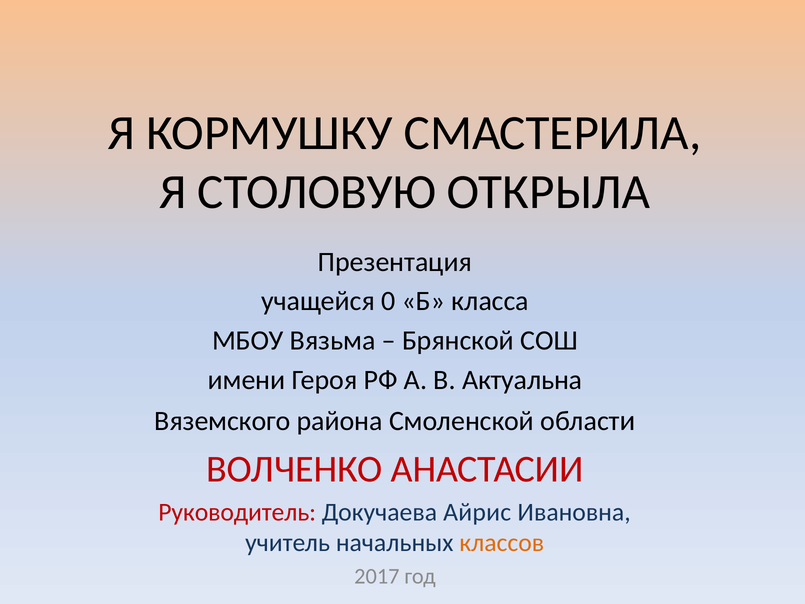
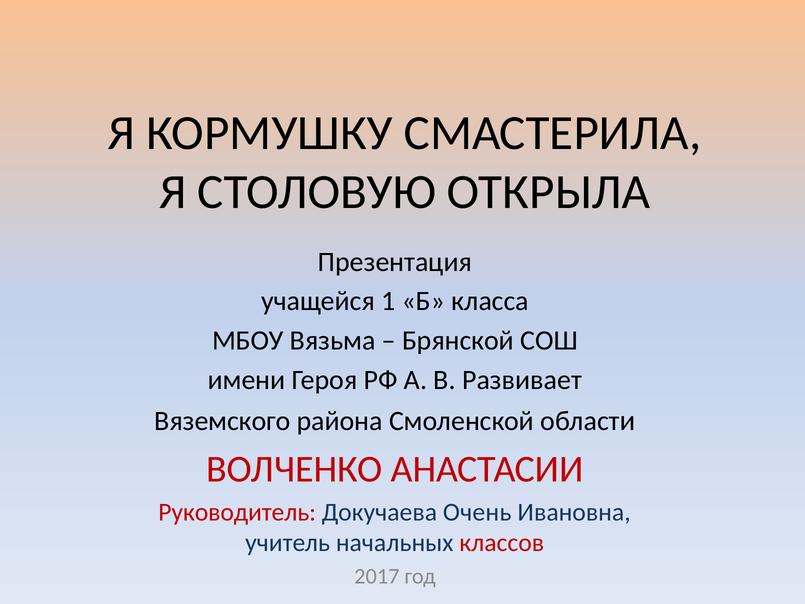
0: 0 -> 1
Актуальна: Актуальна -> Развивает
Айрис: Айрис -> Очень
классов colour: orange -> red
